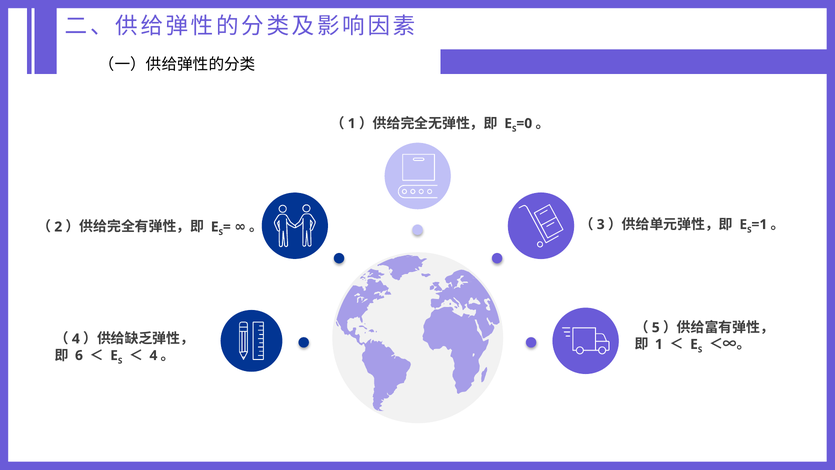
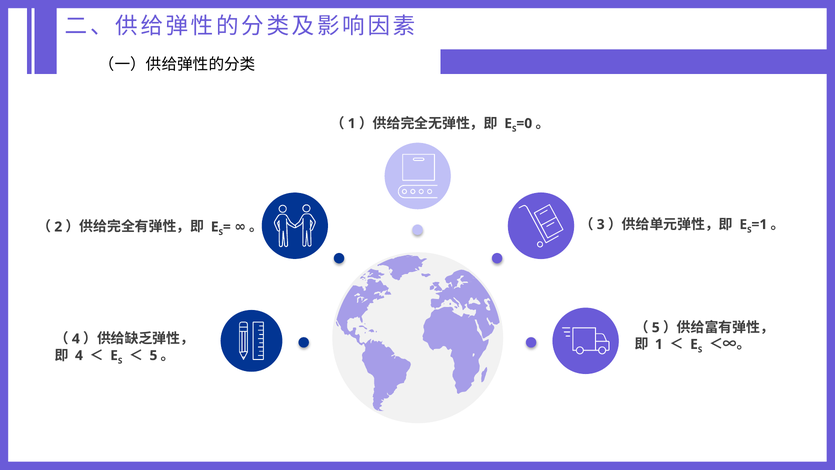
6 at (79, 355): 6 -> 4
4 at (153, 355): 4 -> 5
